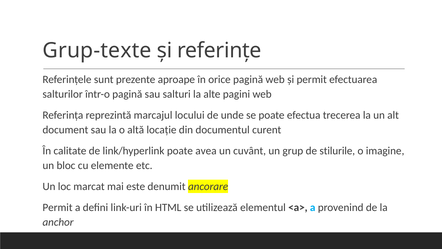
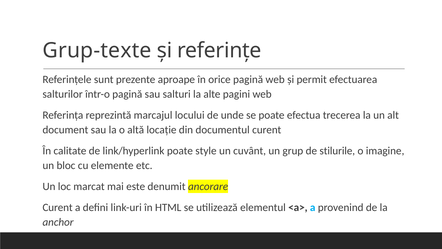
avea: avea -> style
Permit at (58, 207): Permit -> Curent
